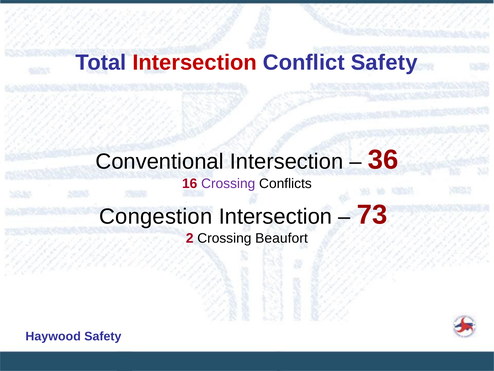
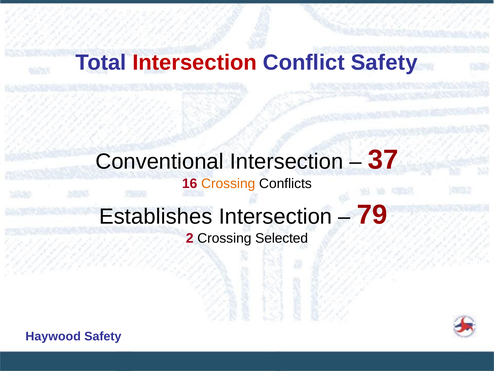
36: 36 -> 37
Crossing at (228, 183) colour: purple -> orange
Congestion: Congestion -> Establishes
73: 73 -> 79
Beaufort: Beaufort -> Selected
